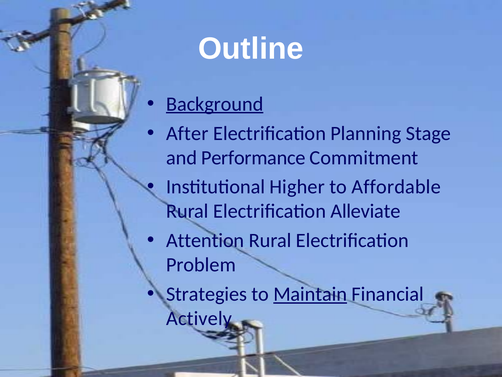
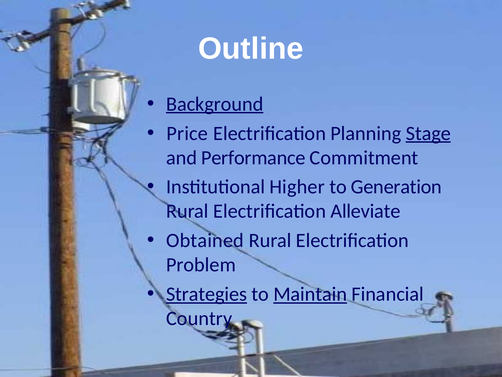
After: After -> Price
Stage underline: none -> present
Affordable: Affordable -> Generation
Attention: Attention -> Obtained
Strategies underline: none -> present
Actively: Actively -> Country
